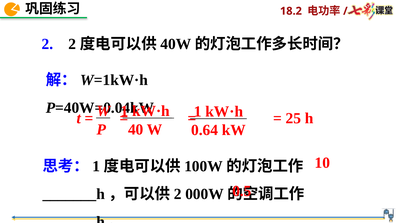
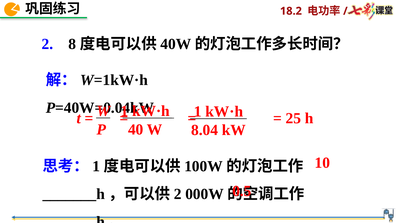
2 2: 2 -> 8
0.64: 0.64 -> 8.04
